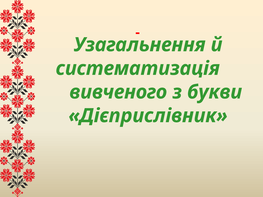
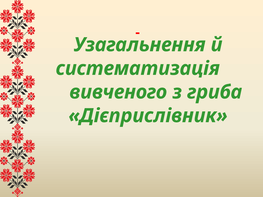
букви: букви -> гриба
